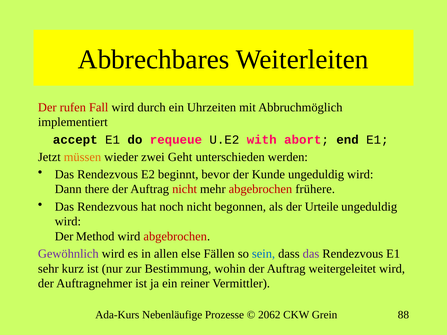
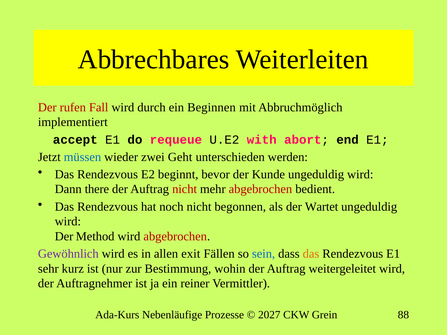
Uhrzeiten: Uhrzeiten -> Beginnen
müssen colour: orange -> blue
frühere: frühere -> bedient
Urteile: Urteile -> Wartet
else: else -> exit
das at (311, 254) colour: purple -> orange
2062: 2062 -> 2027
